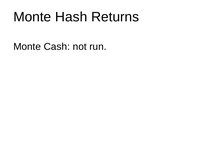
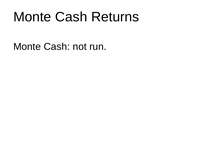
Hash at (71, 17): Hash -> Cash
